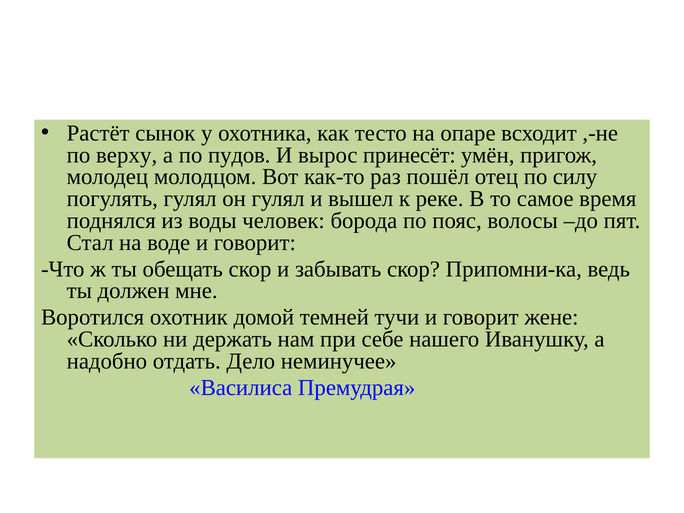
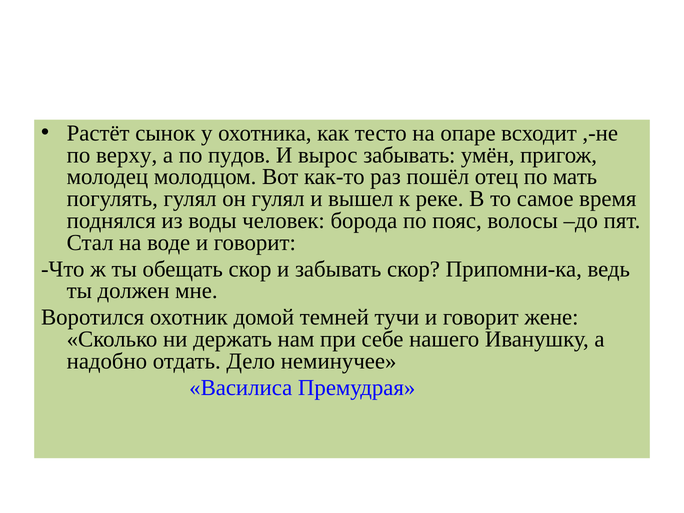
вырос принесёт: принесёт -> забывать
силу: силу -> мать
